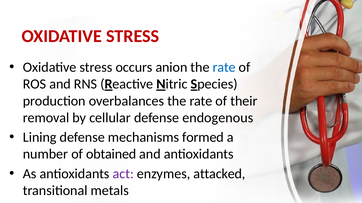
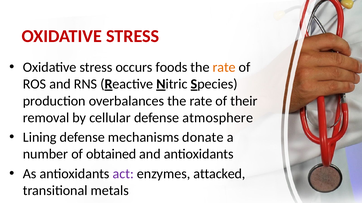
anion: anion -> foods
rate at (224, 67) colour: blue -> orange
endogenous: endogenous -> atmosphere
formed: formed -> donate
